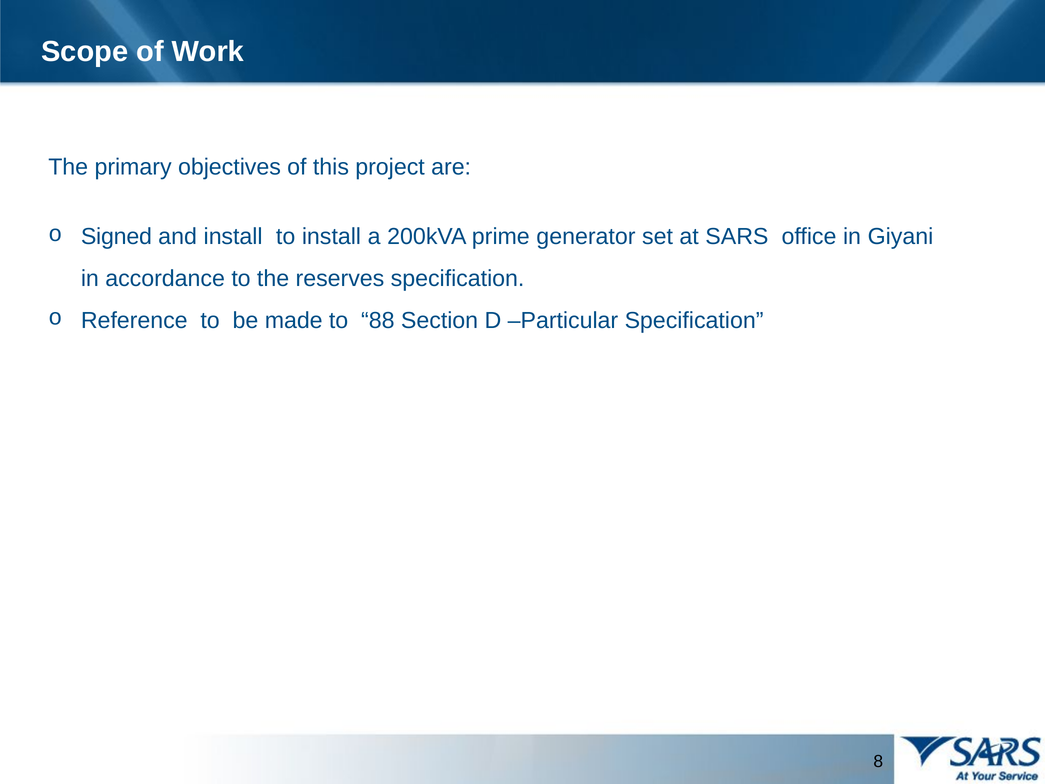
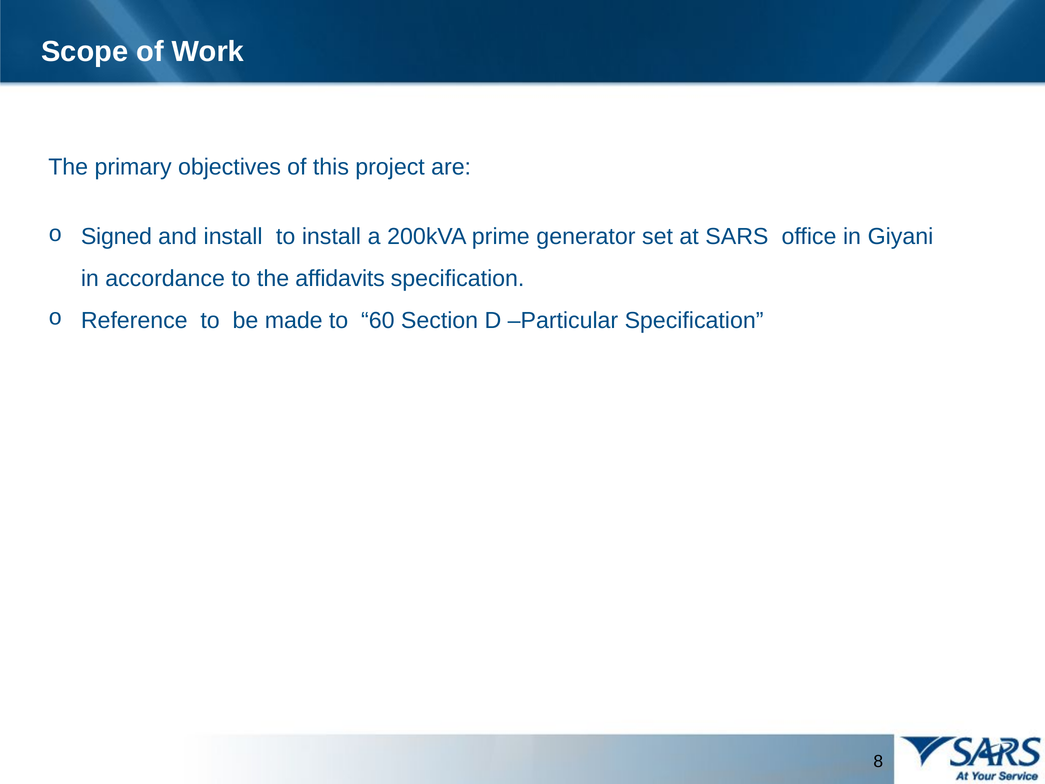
reserves: reserves -> affidavits
88: 88 -> 60
